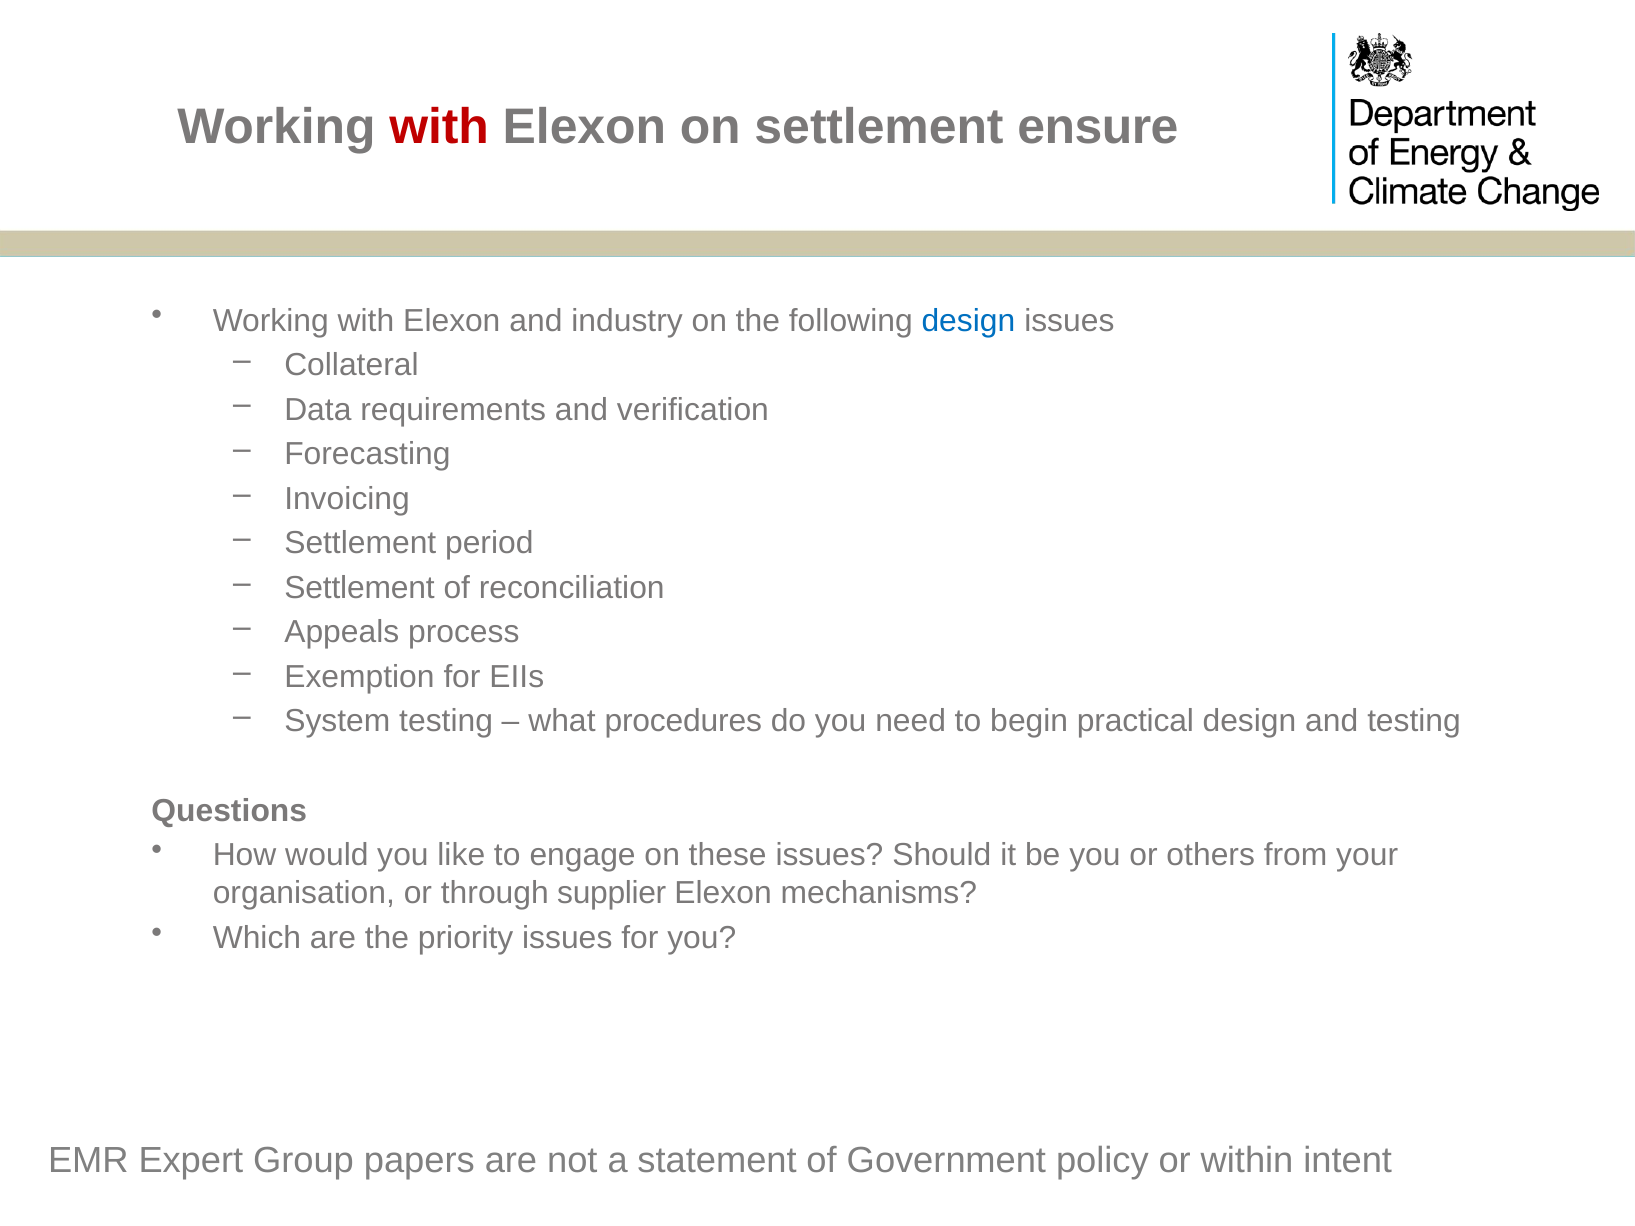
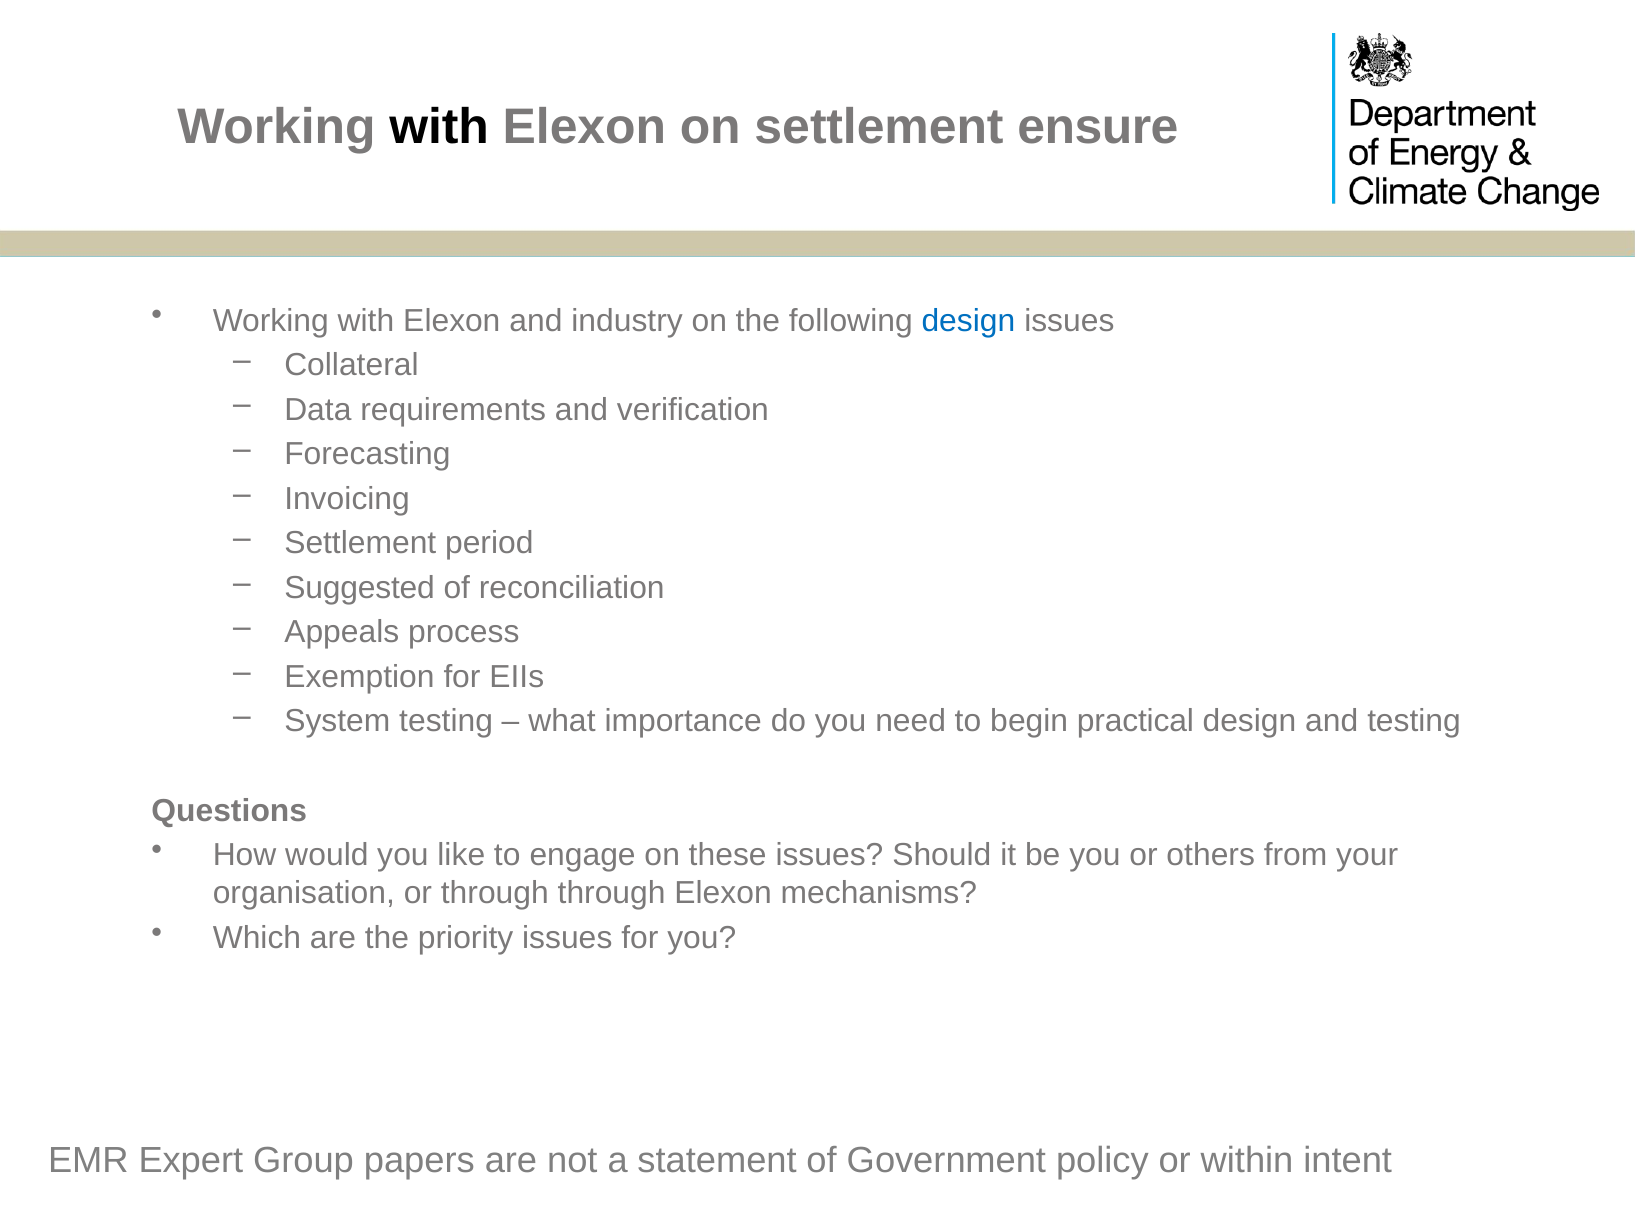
with at (439, 127) colour: red -> black
Settlement at (360, 588): Settlement -> Suggested
procedures: procedures -> importance
through supplier: supplier -> through
